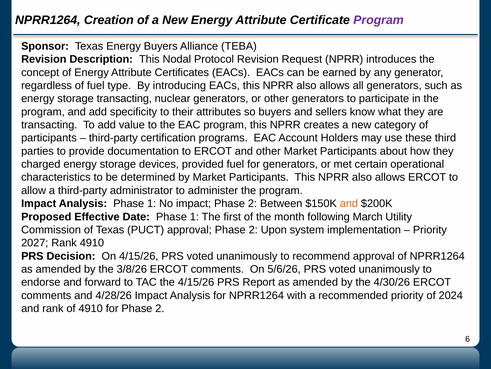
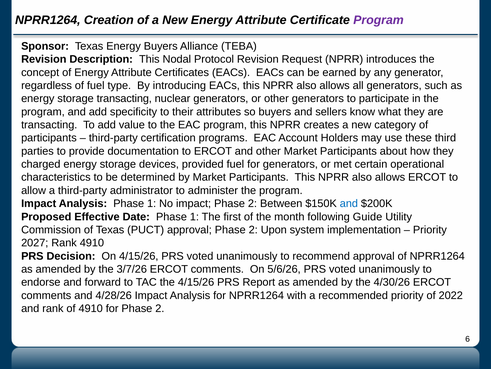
and at (349, 203) colour: orange -> blue
March: March -> Guide
3/8/26: 3/8/26 -> 3/7/26
2024: 2024 -> 2022
